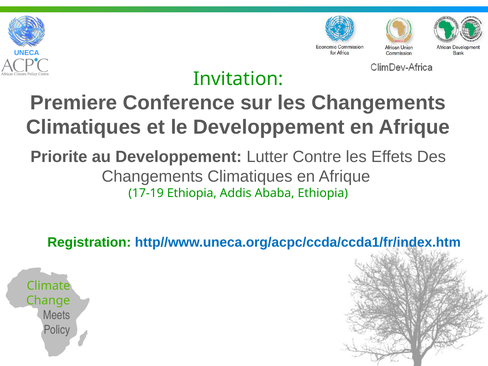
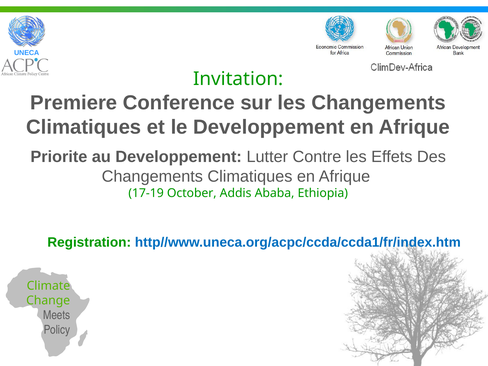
17-19 Ethiopia: Ethiopia -> October
